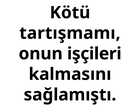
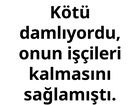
tartışmamı: tartışmamı -> damlıyordu
